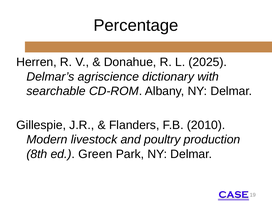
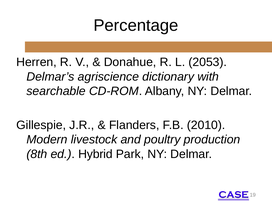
2025: 2025 -> 2053
Green: Green -> Hybrid
